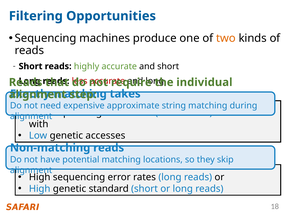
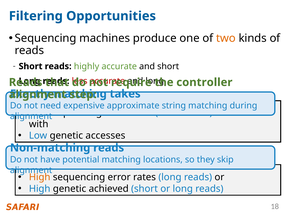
individual: individual -> controller
High at (40, 178) colour: black -> orange
standard: standard -> achieved
